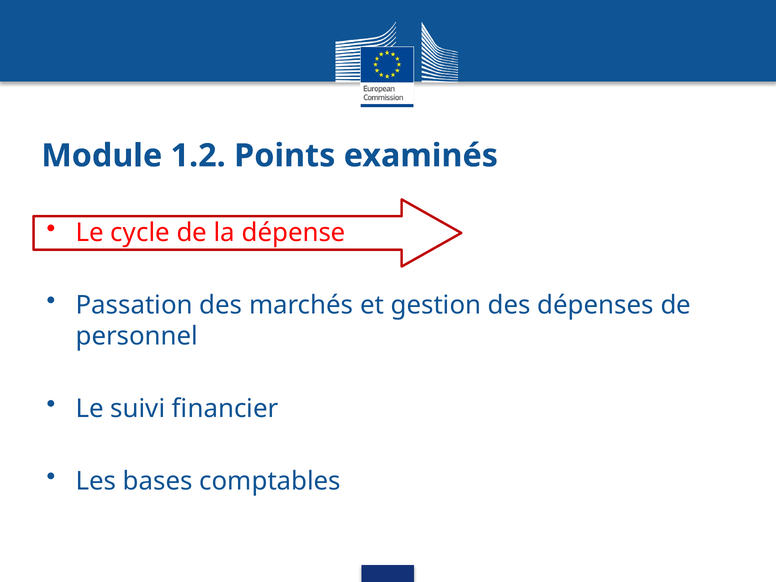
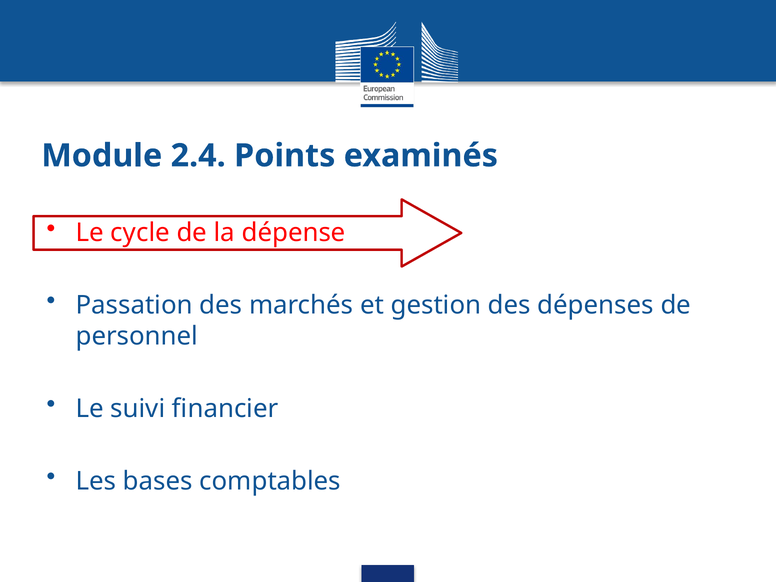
1.2: 1.2 -> 2.4
